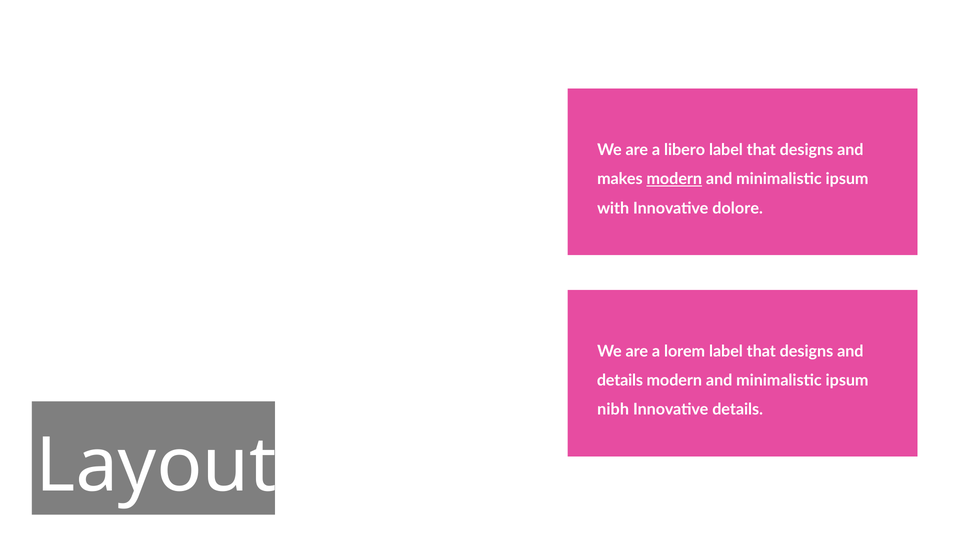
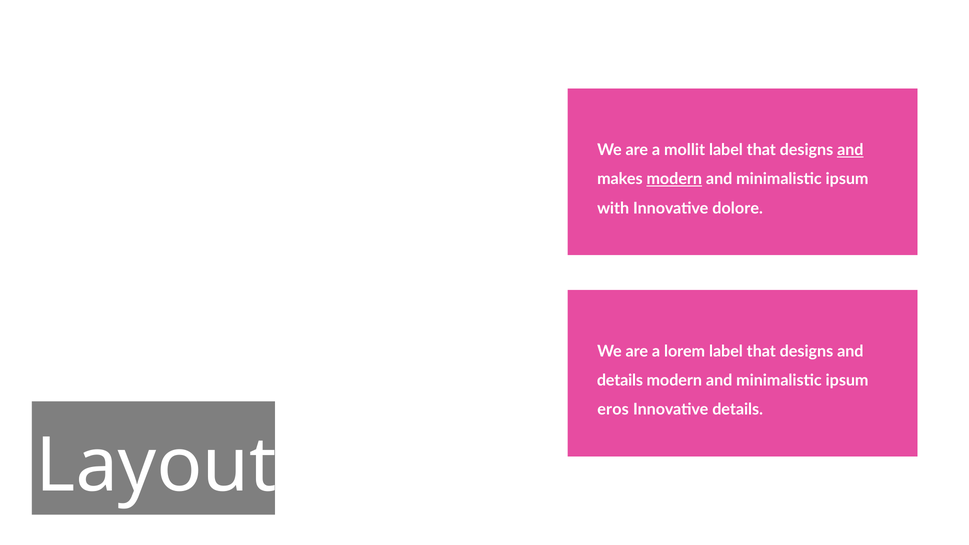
libero: libero -> mollit
and at (850, 150) underline: none -> present
nibh: nibh -> eros
